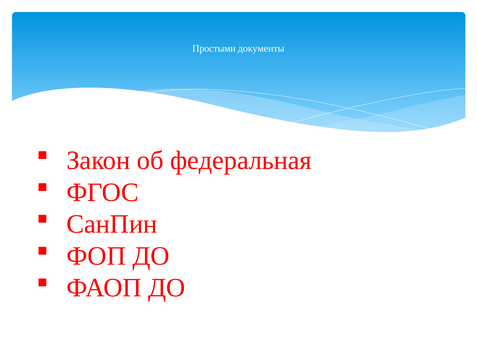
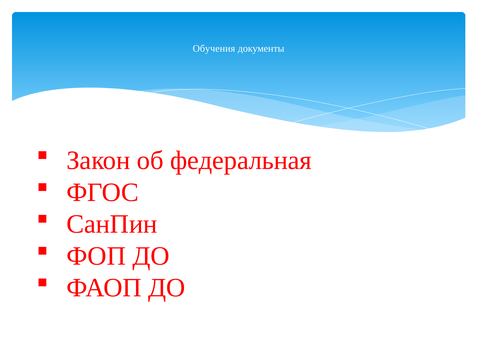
Простыми: Простыми -> Обучения
